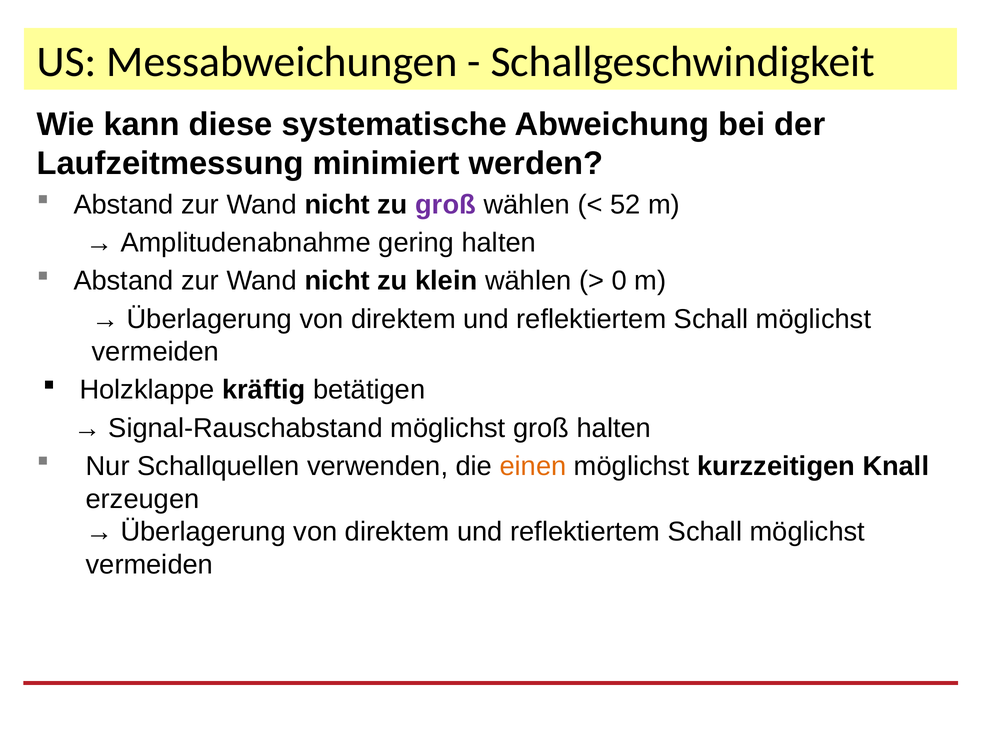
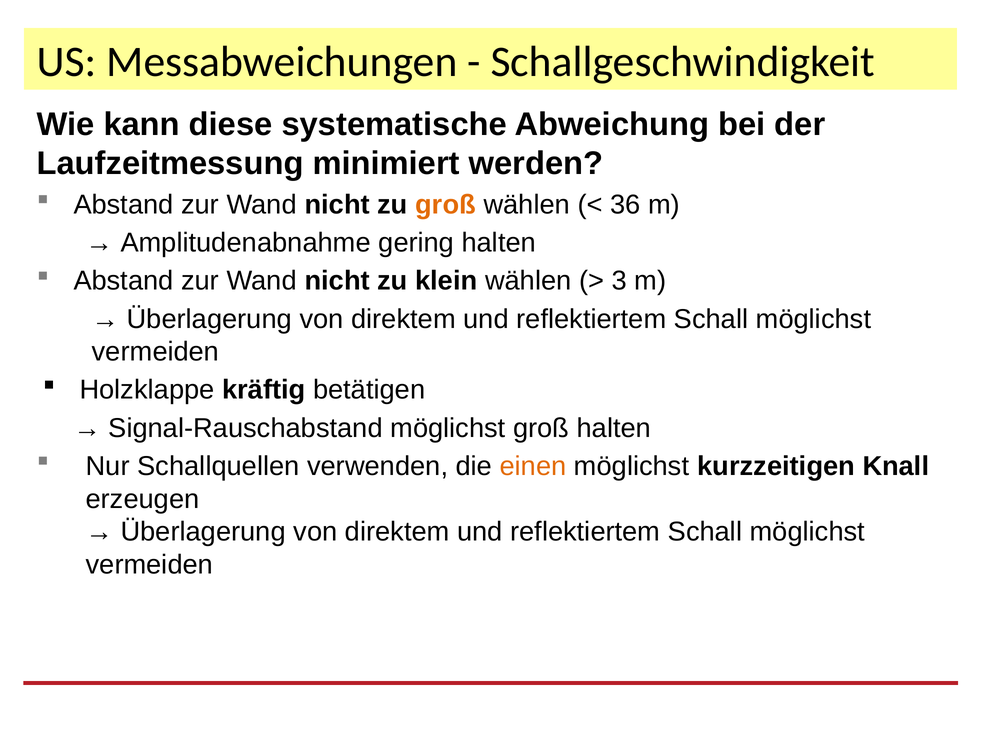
groß at (446, 205) colour: purple -> orange
52: 52 -> 36
0: 0 -> 3
